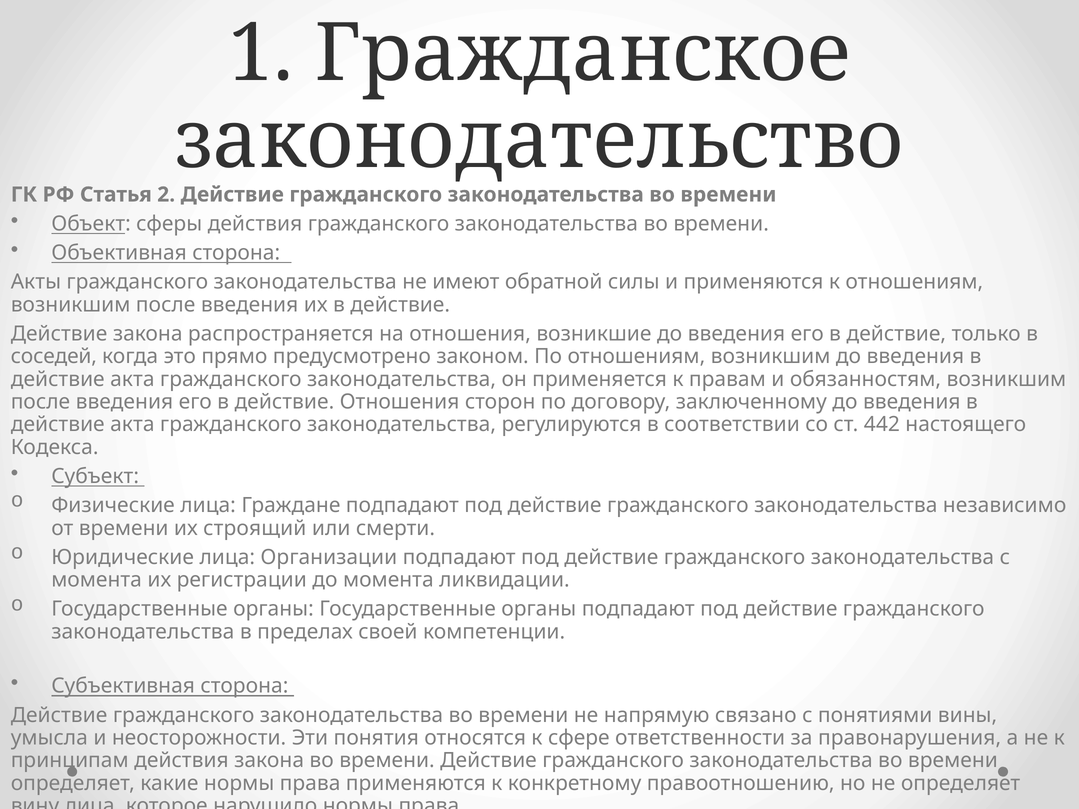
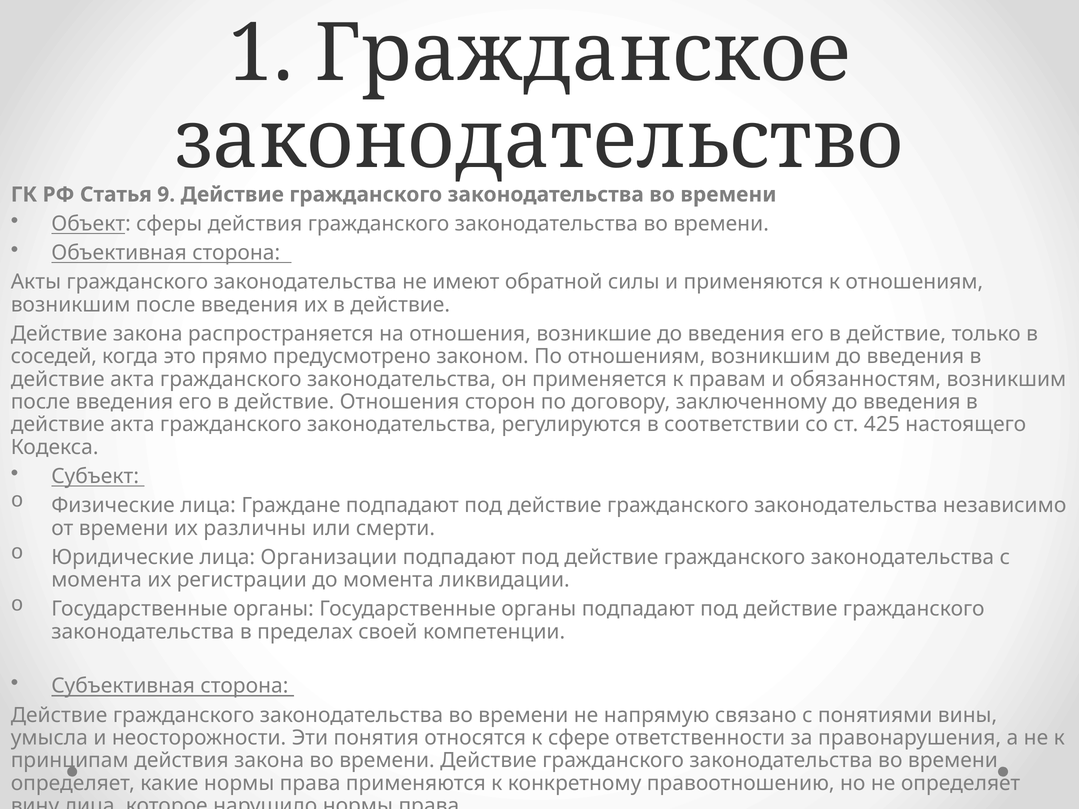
2: 2 -> 9
442: 442 -> 425
строящий: строящий -> различны
